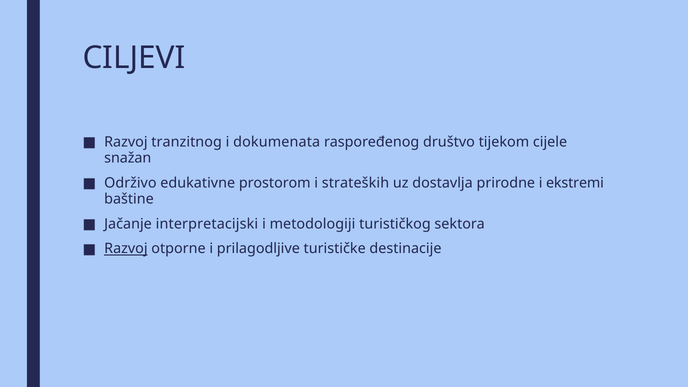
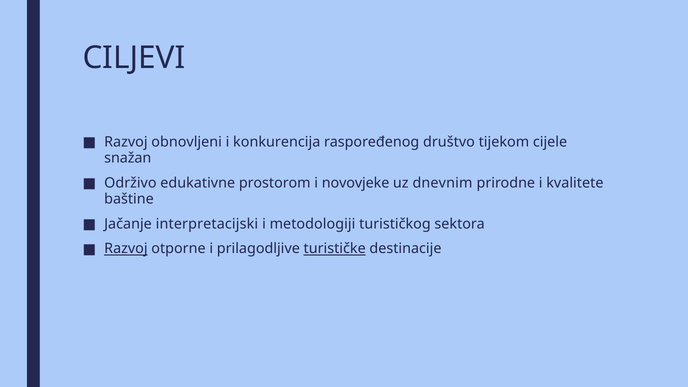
tranzitnog: tranzitnog -> obnovljeni
dokumenata: dokumenata -> konkurencija
strateških: strateških -> novovjeke
dostavlja: dostavlja -> dnevnim
ekstremi: ekstremi -> kvalitete
turističke underline: none -> present
